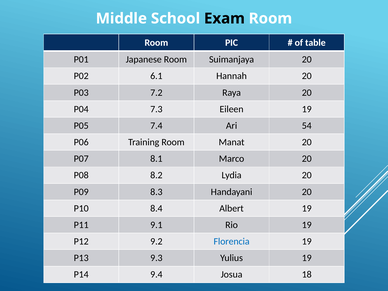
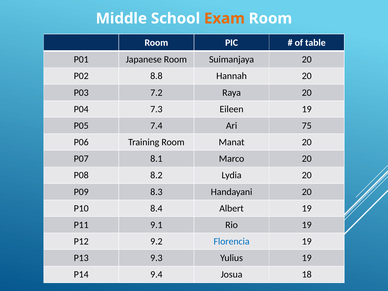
Exam colour: black -> orange
6.1: 6.1 -> 8.8
54: 54 -> 75
